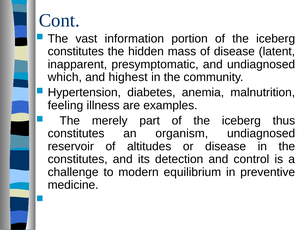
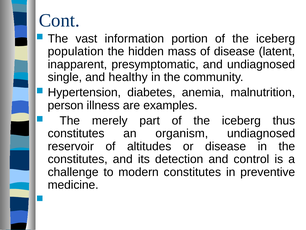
constitutes at (76, 51): constitutes -> population
which: which -> single
highest: highest -> healthy
feeling: feeling -> person
modern equilibrium: equilibrium -> constitutes
